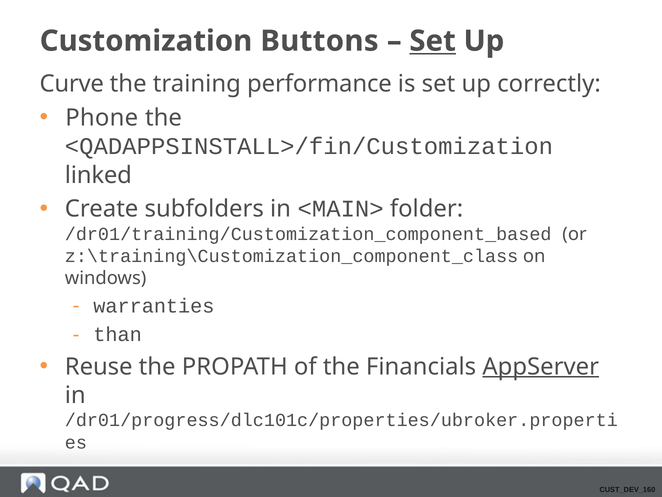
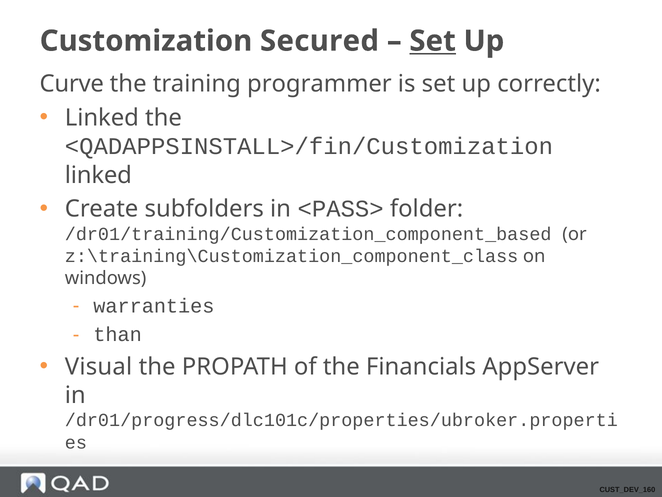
Buttons: Buttons -> Secured
performance: performance -> programmer
Phone at (102, 118): Phone -> Linked
<MAIN>: <MAIN> -> <PASS>
Reuse: Reuse -> Visual
AppServer underline: present -> none
